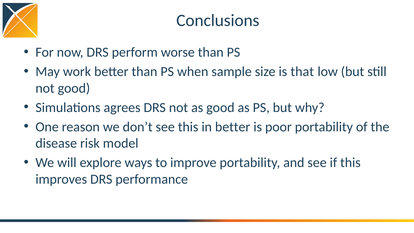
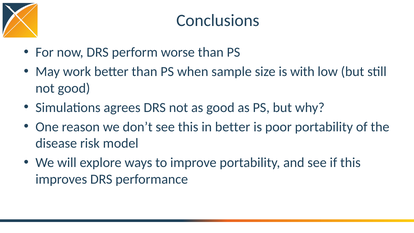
that: that -> with
